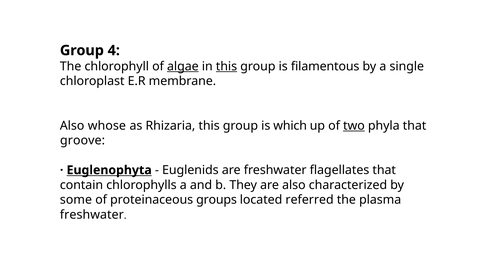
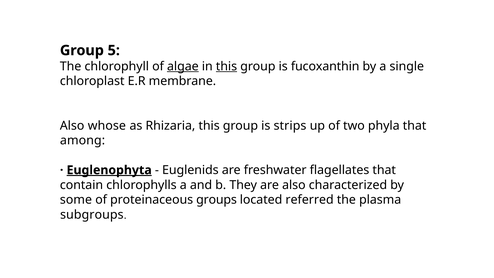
4: 4 -> 5
filamentous: filamentous -> fucoxanthin
which: which -> strips
two underline: present -> none
groove: groove -> among
Euglenophyta underline: none -> present
freshwater at (92, 215): freshwater -> subgroups
